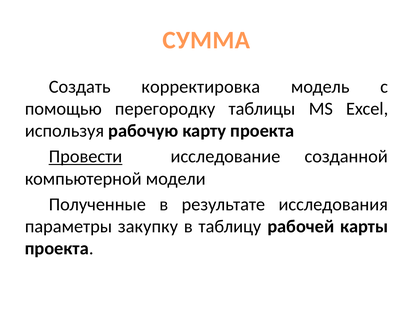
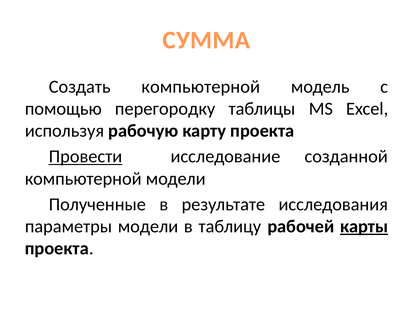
Создать корректировка: корректировка -> компьютерной
параметры закупку: закупку -> модели
карты underline: none -> present
